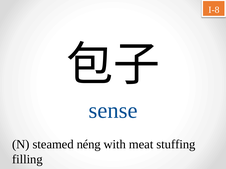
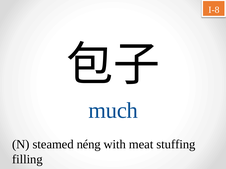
sense: sense -> much
